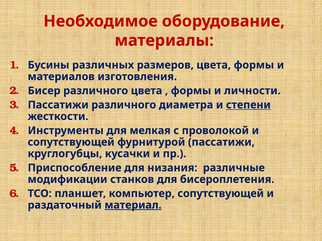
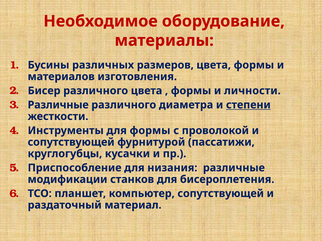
Пассатижи at (58, 105): Пассатижи -> Различные
для мелкая: мелкая -> формы
материал underline: present -> none
